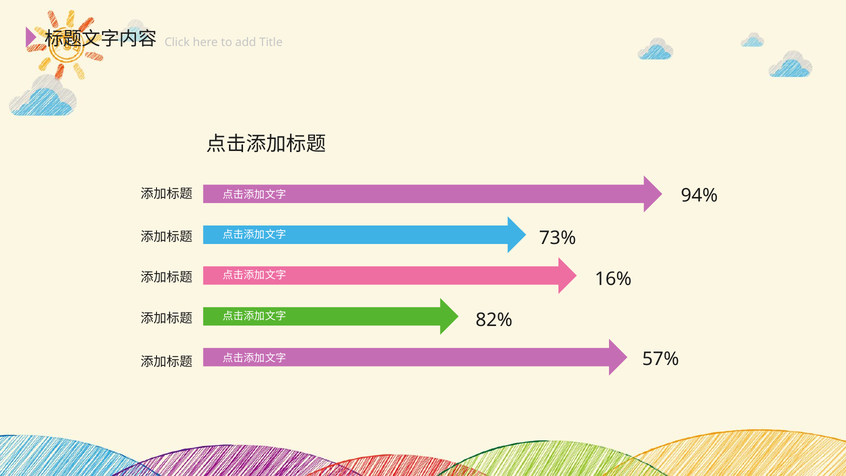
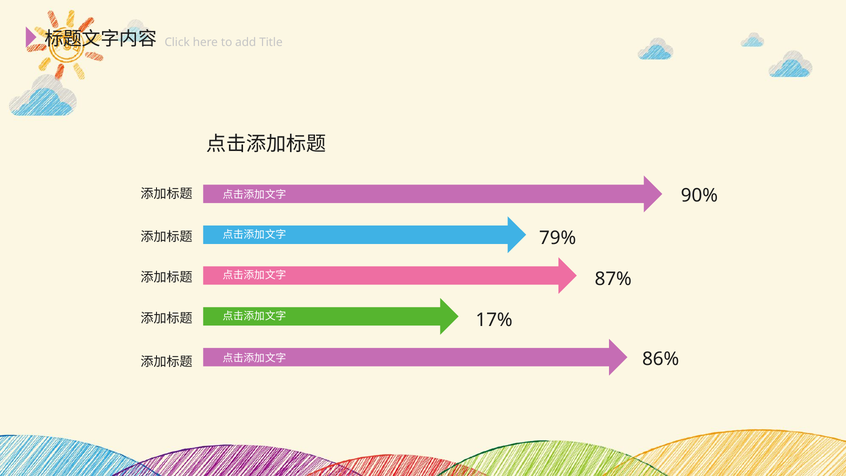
94%: 94% -> 90%
73%: 73% -> 79%
16%: 16% -> 87%
82%: 82% -> 17%
57%: 57% -> 86%
